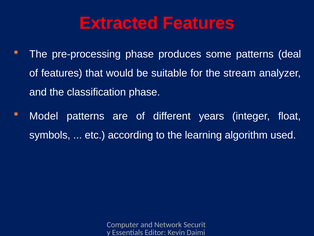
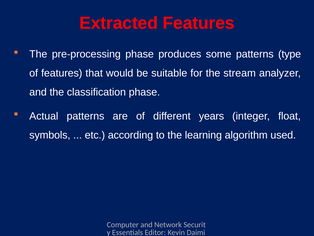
deal: deal -> type
Model: Model -> Actual
